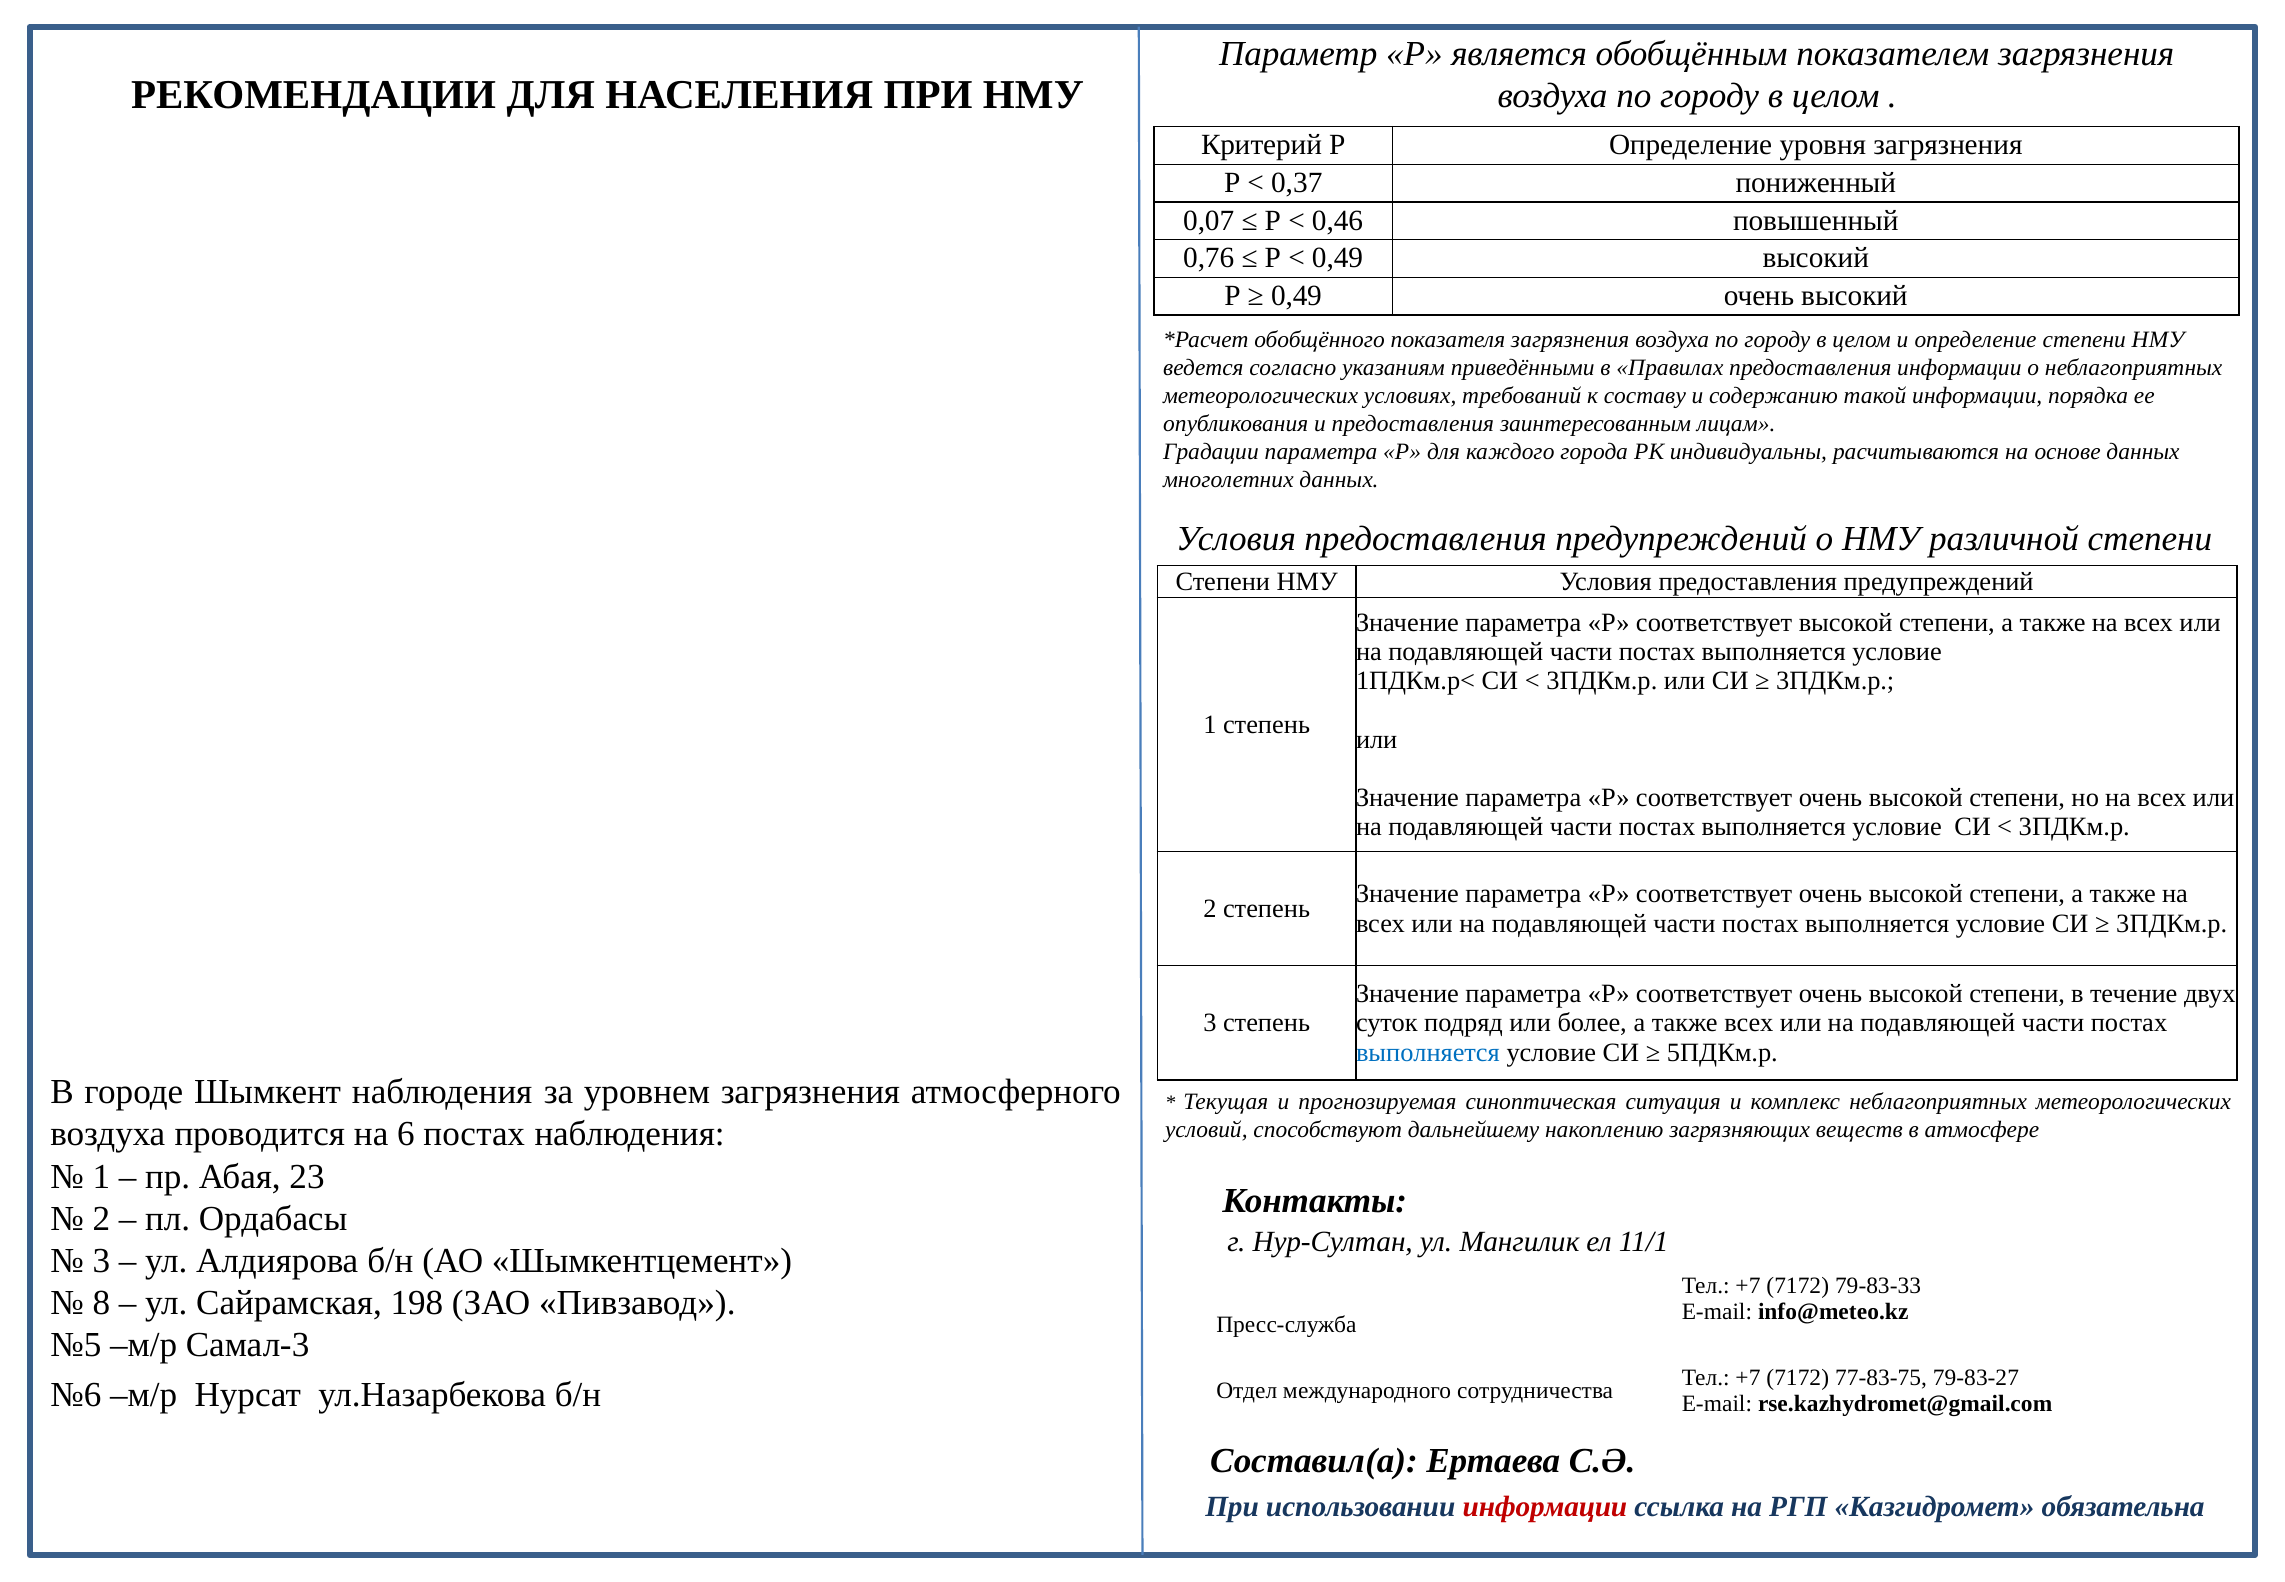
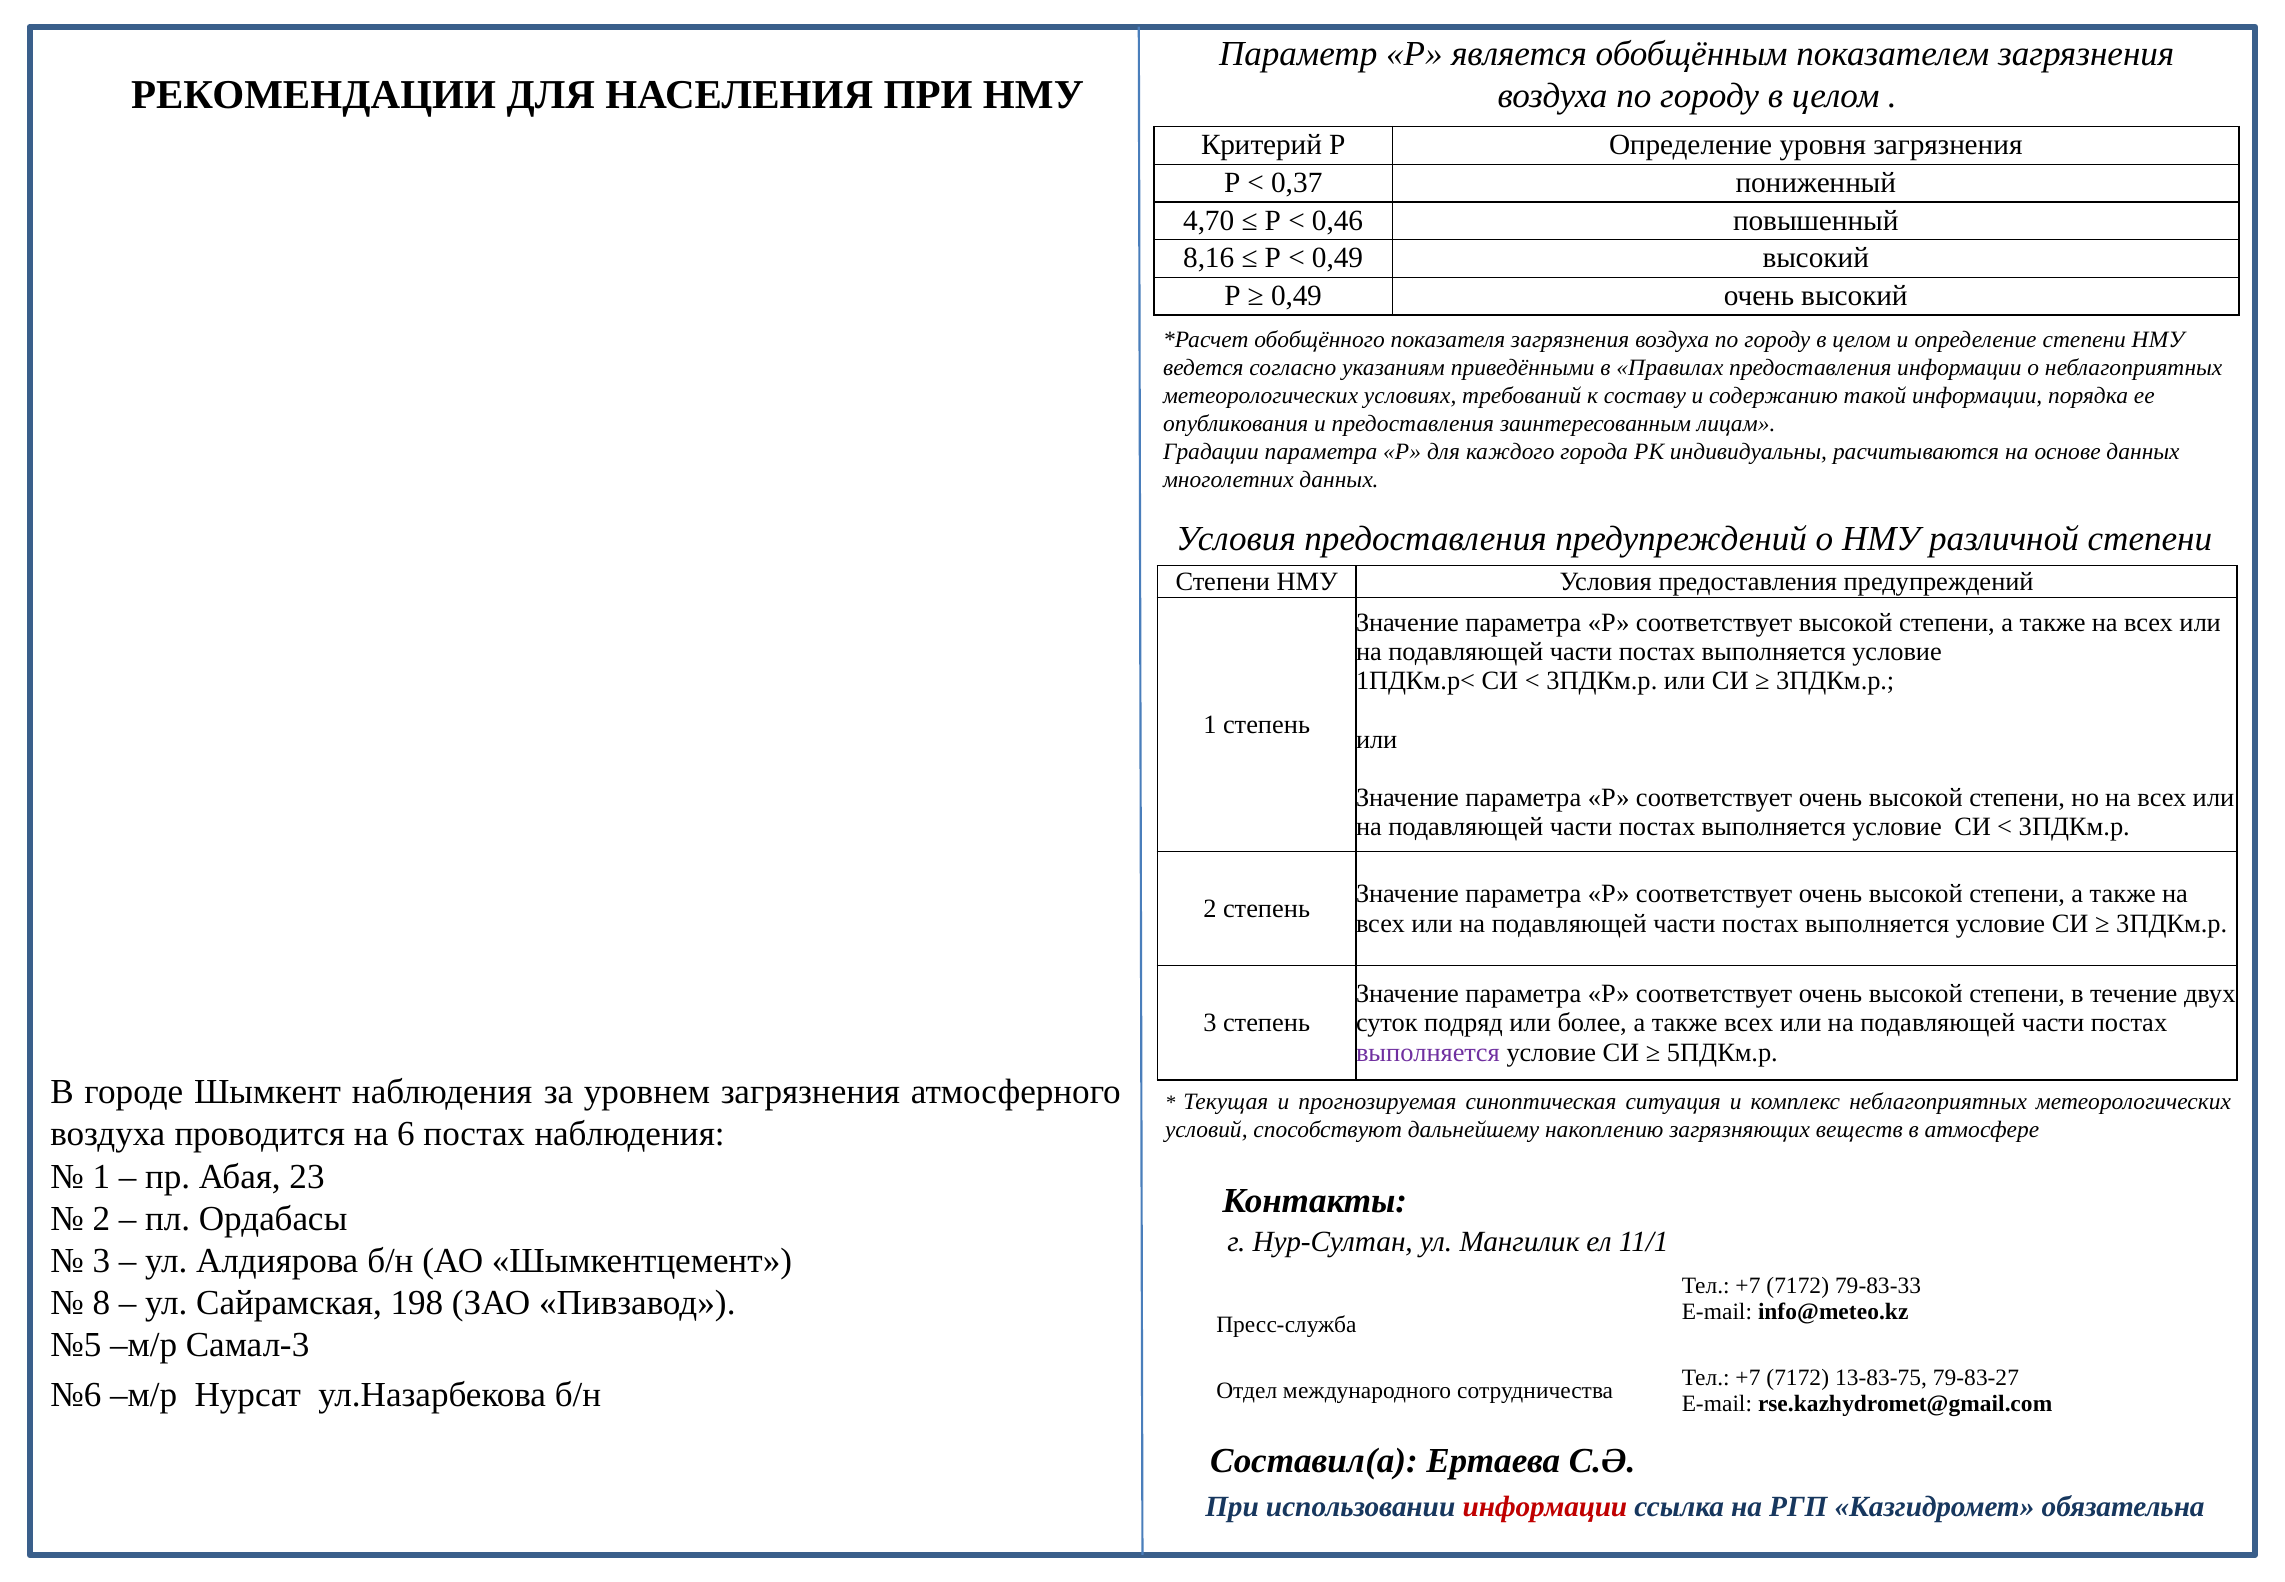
0,07: 0,07 -> 4,70
0,76: 0,76 -> 8,16
выполняется at (1428, 1052) colour: blue -> purple
77-83-75: 77-83-75 -> 13-83-75
